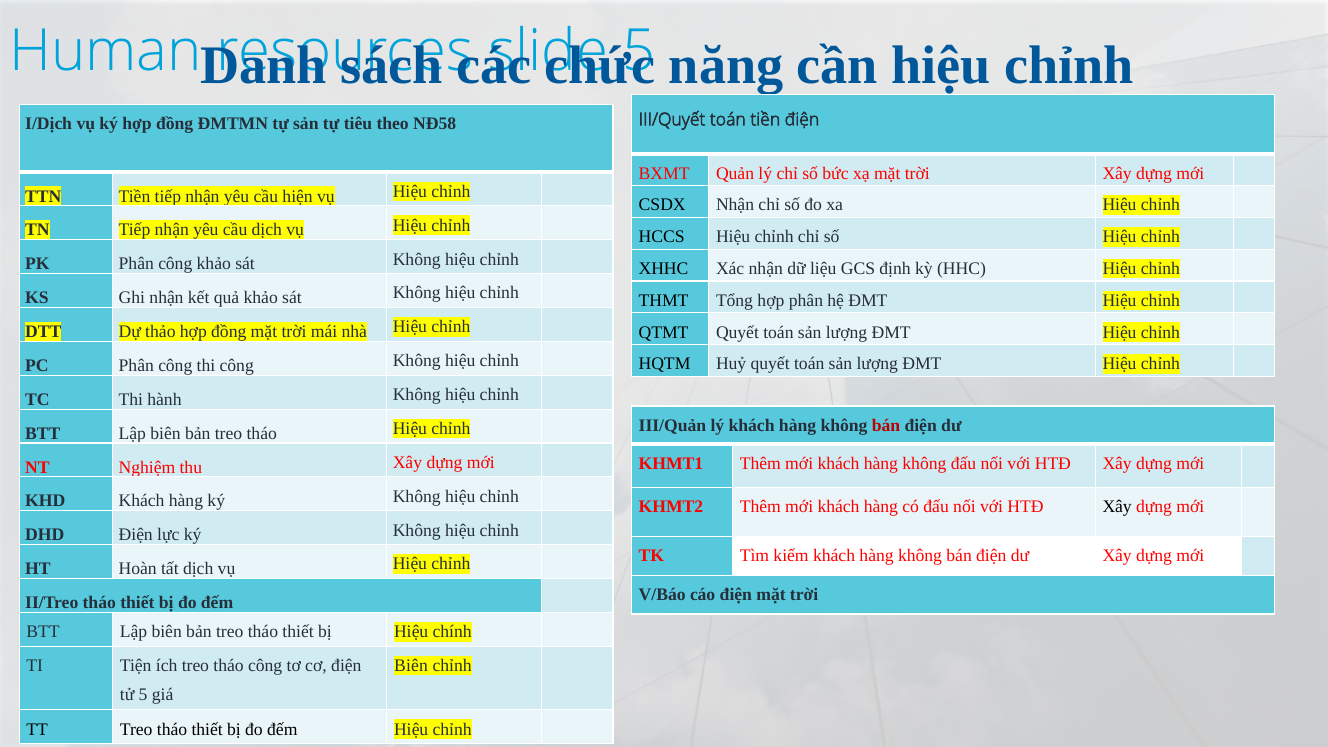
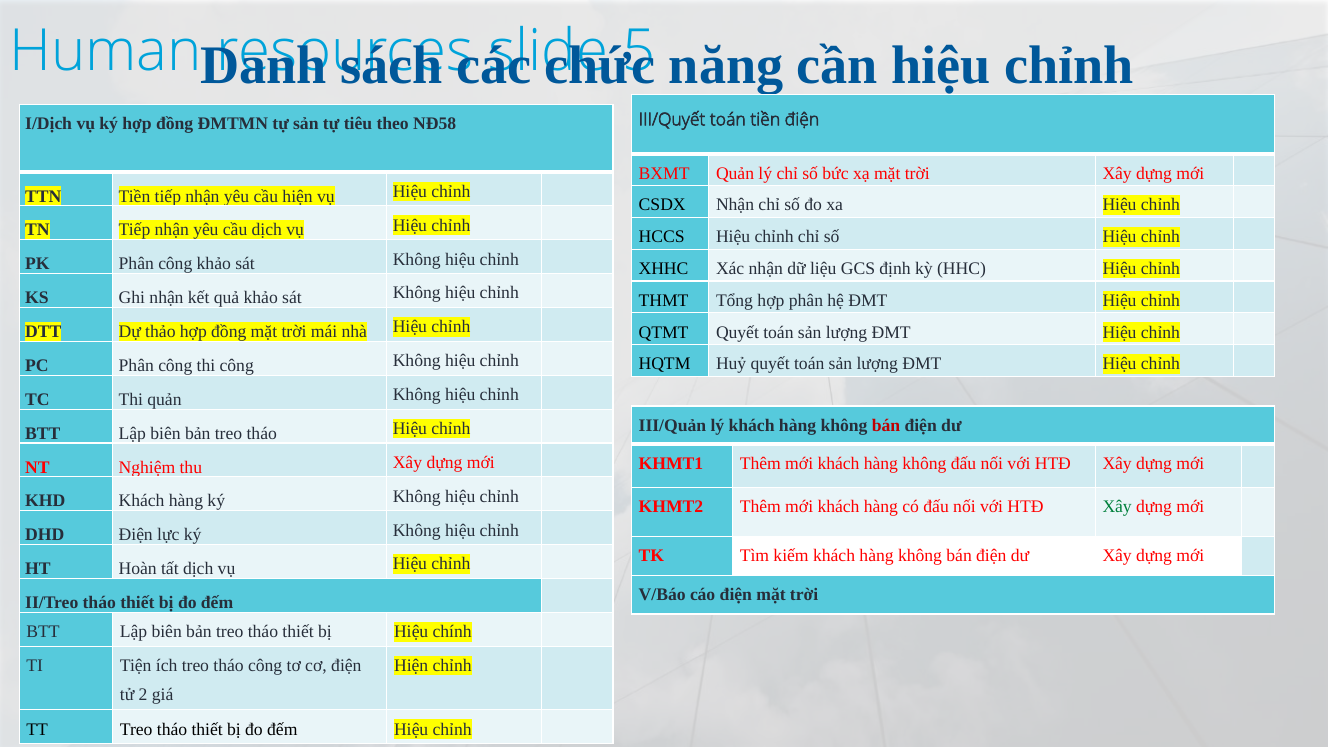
Thi hành: hành -> quản
Xây at (1117, 507) colour: black -> green
Biên at (411, 666): Biên -> Hiện
tử 5: 5 -> 2
